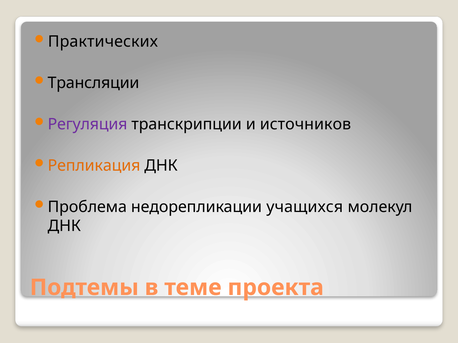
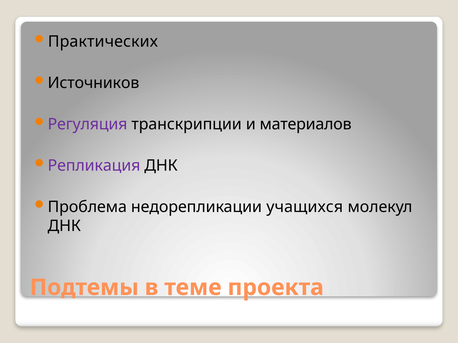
Трансляции: Трансляции -> Источников
источников: источников -> материалов
Репликация colour: orange -> purple
